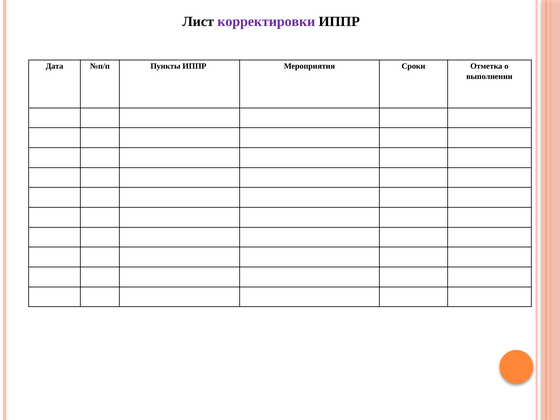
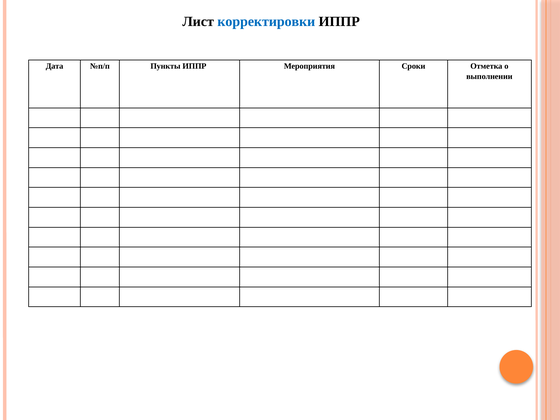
корректировки colour: purple -> blue
